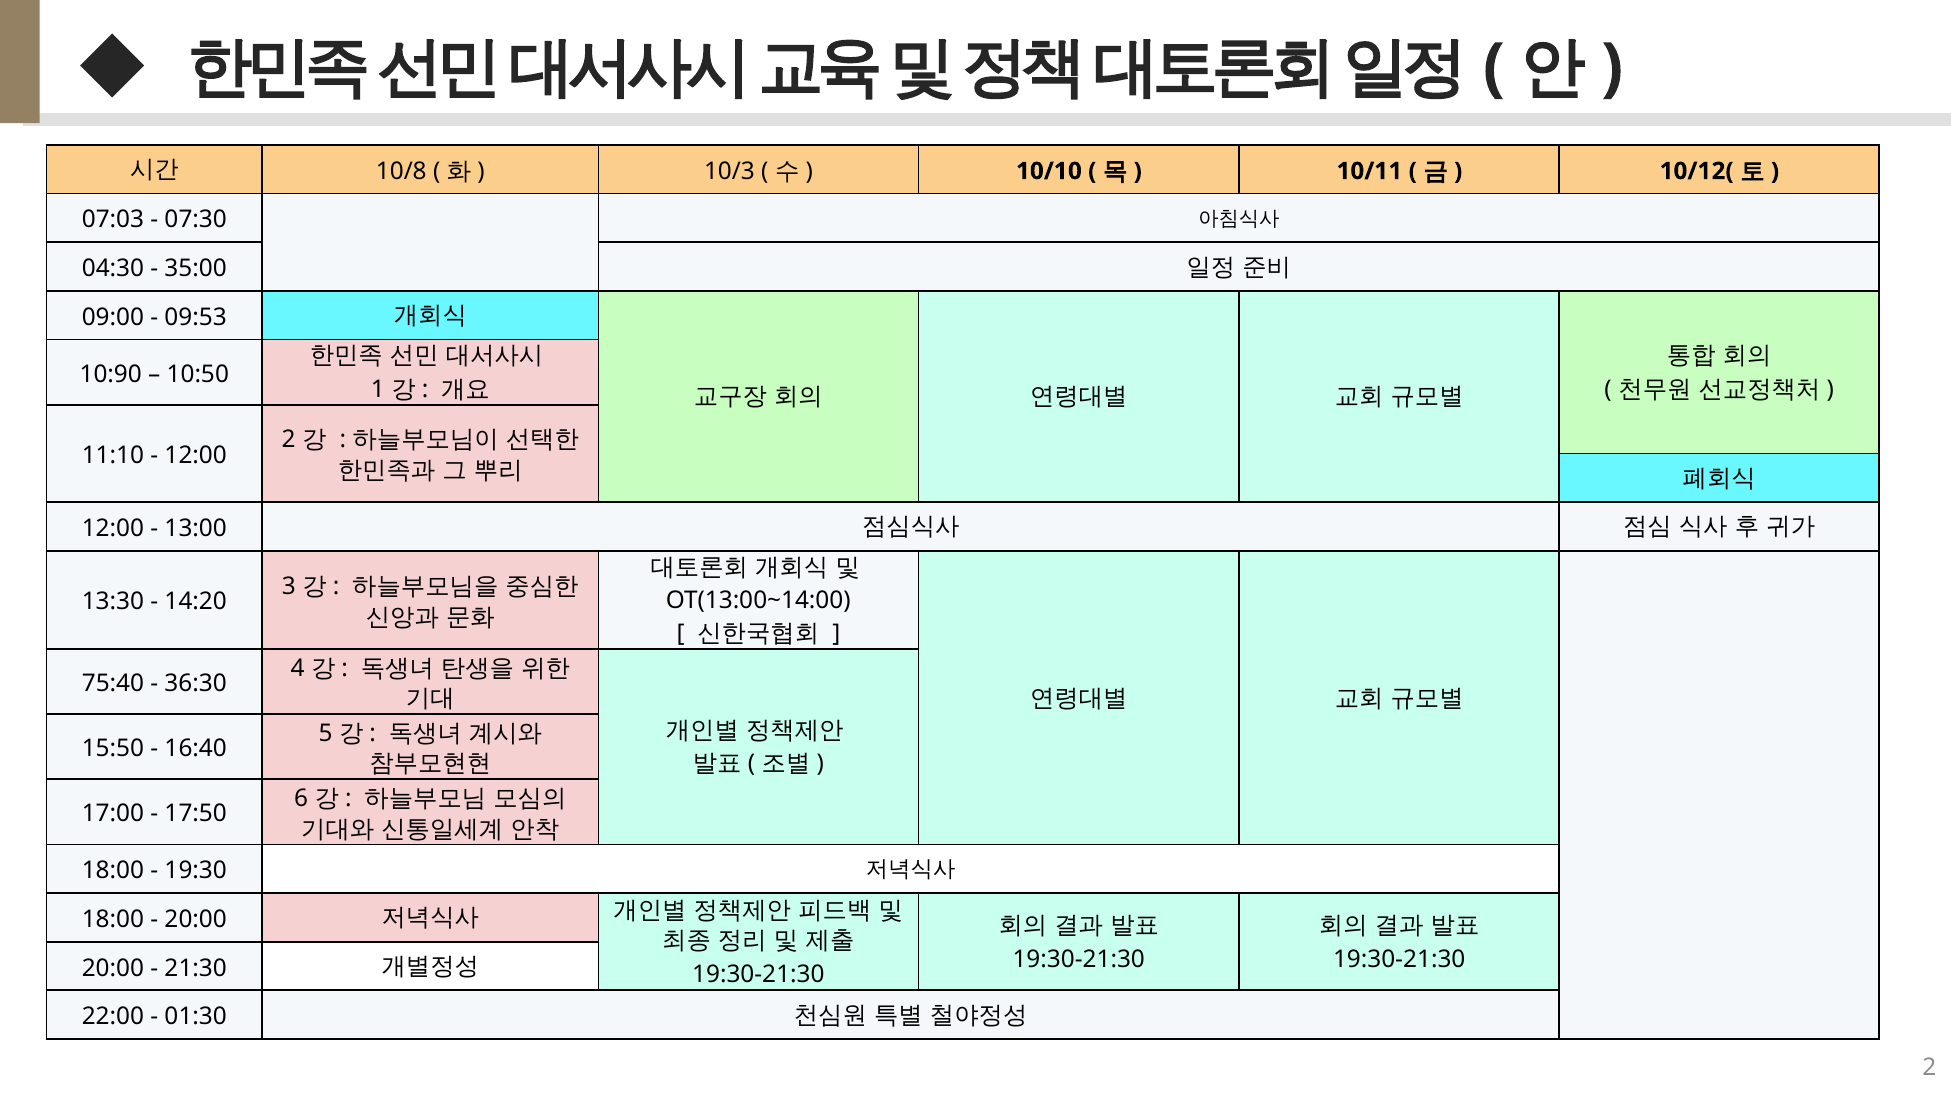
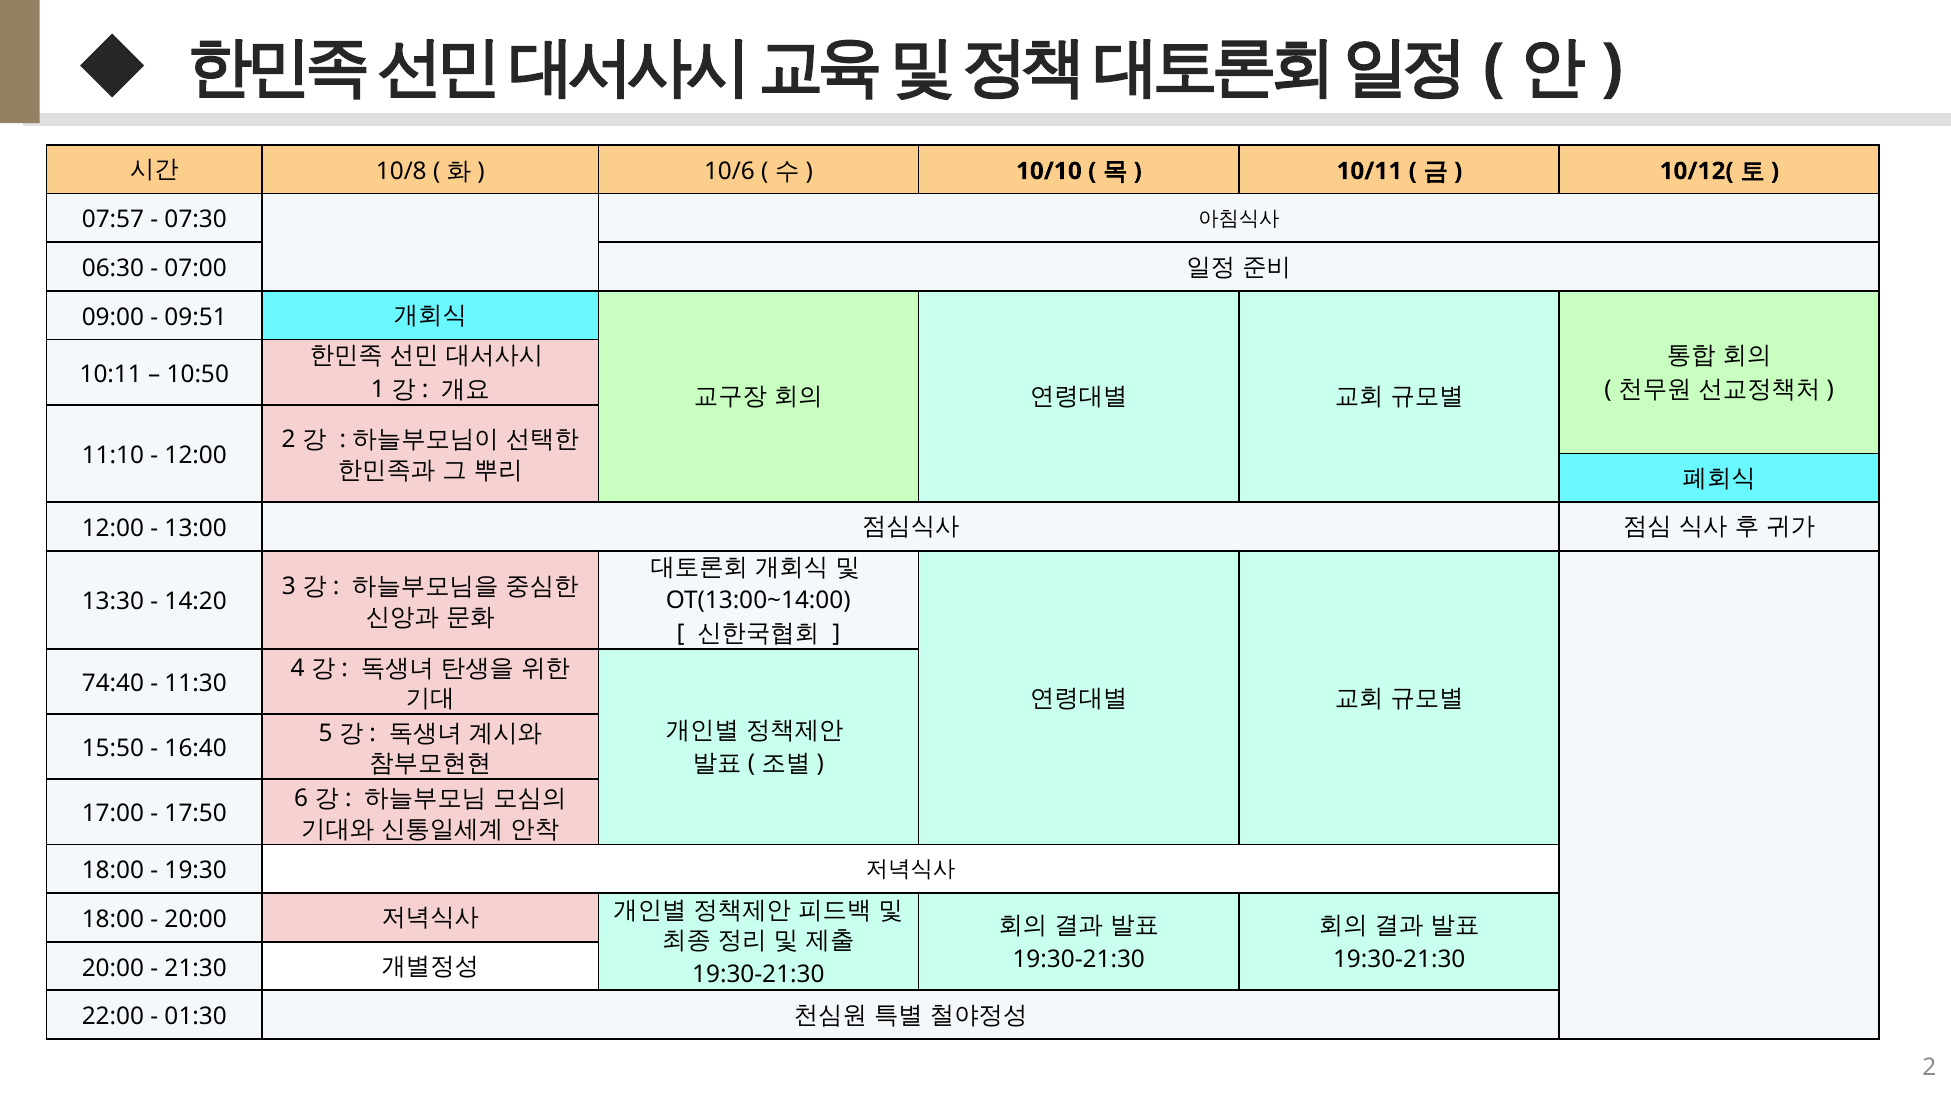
10/3: 10/3 -> 10/6
07:03: 07:03 -> 07:57
04:30: 04:30 -> 06:30
35:00: 35:00 -> 07:00
09:53: 09:53 -> 09:51
10:90: 10:90 -> 10:11
75:40: 75:40 -> 74:40
36:30: 36:30 -> 11:30
